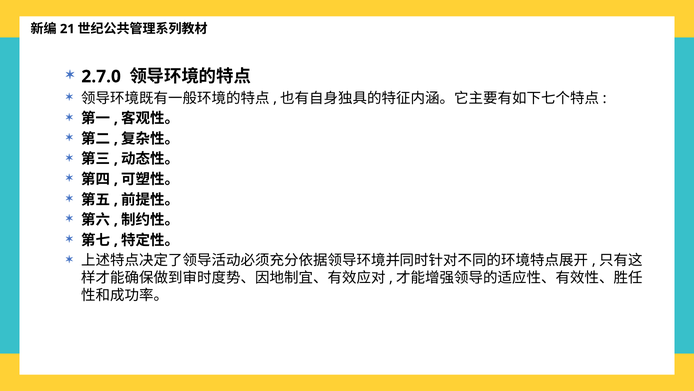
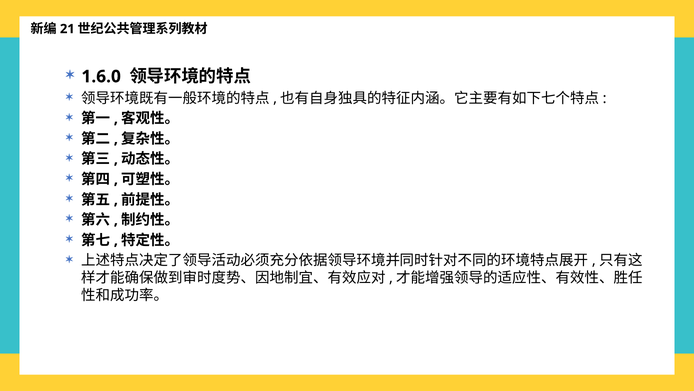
2.7.0: 2.7.0 -> 1.6.0
